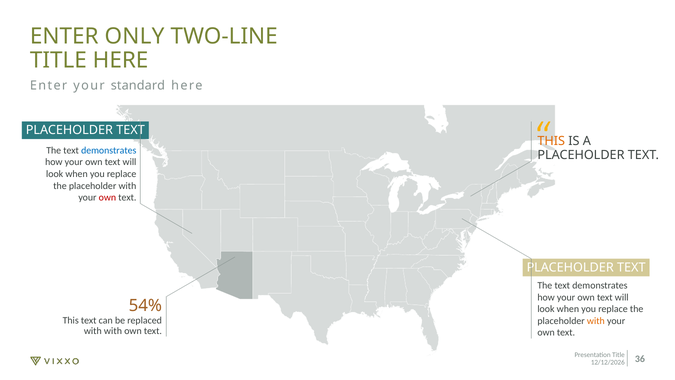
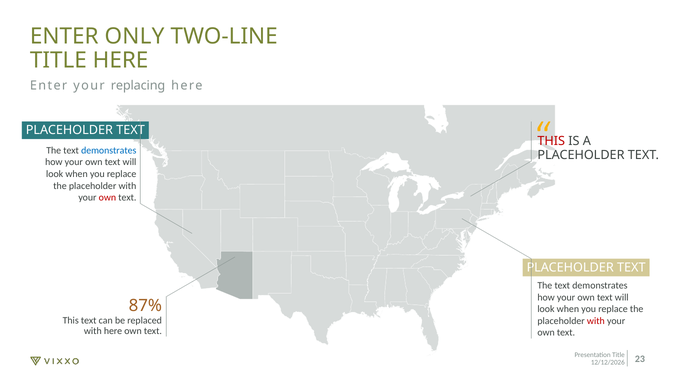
standard: standard -> replacing
THIS at (551, 141) colour: orange -> red
54%: 54% -> 87%
with at (596, 321) colour: orange -> red
with with: with -> here
36: 36 -> 23
